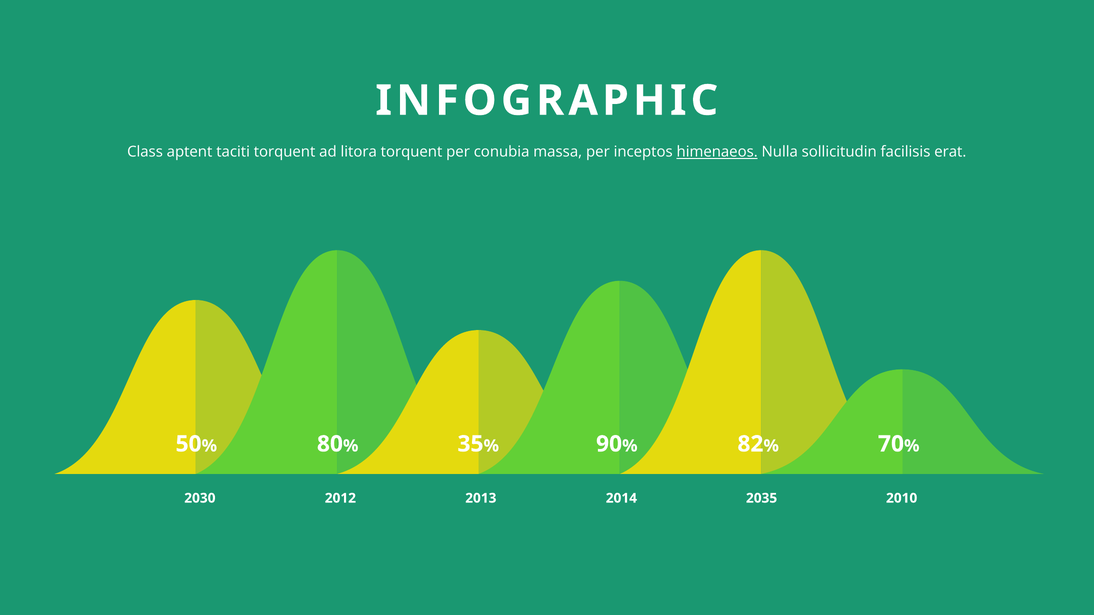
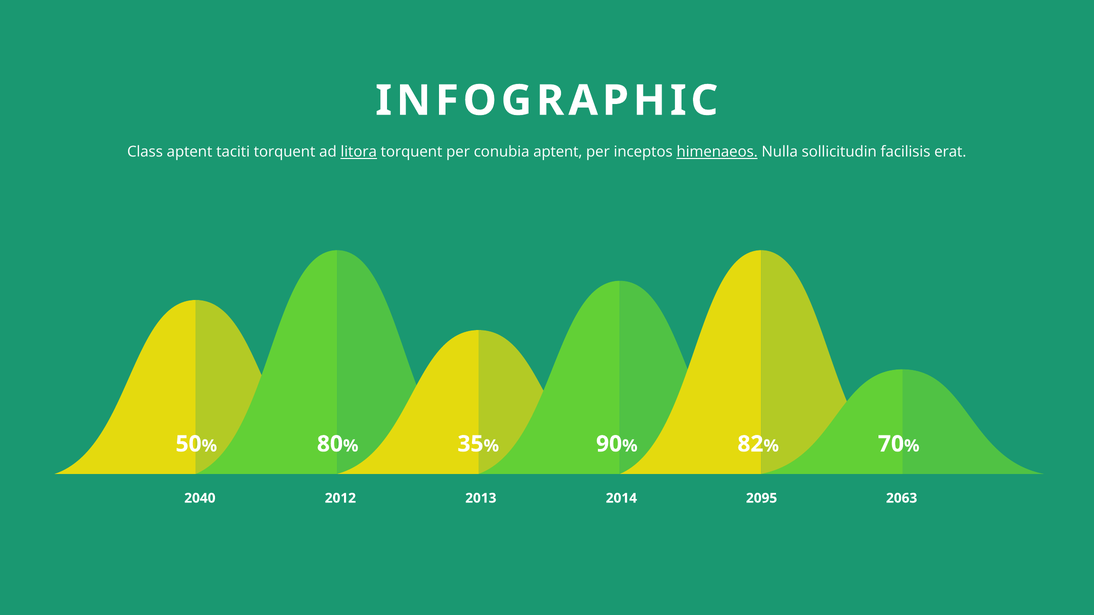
litora underline: none -> present
conubia massa: massa -> aptent
2030: 2030 -> 2040
2035: 2035 -> 2095
2010: 2010 -> 2063
